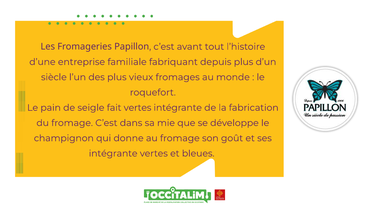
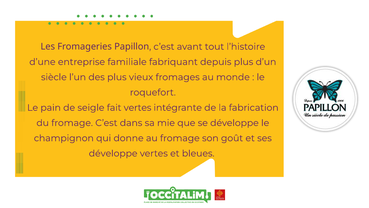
intégrante at (113, 153): intégrante -> développe
